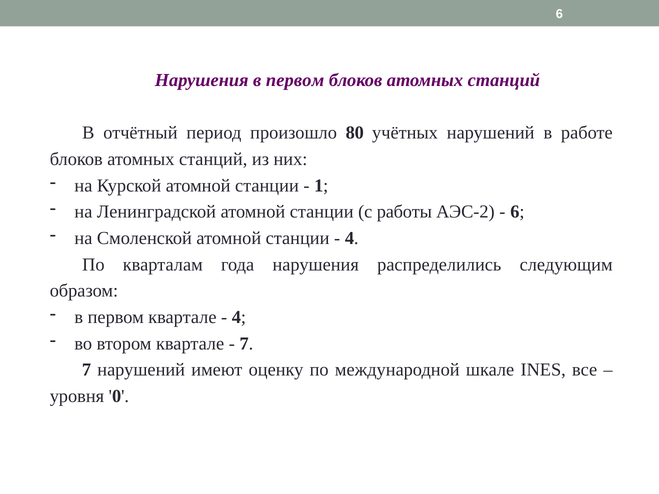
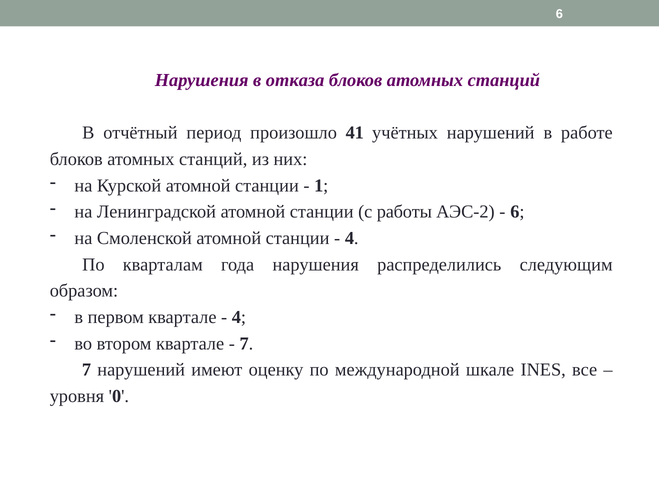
Нарушения в первом: первом -> отказа
80: 80 -> 41
